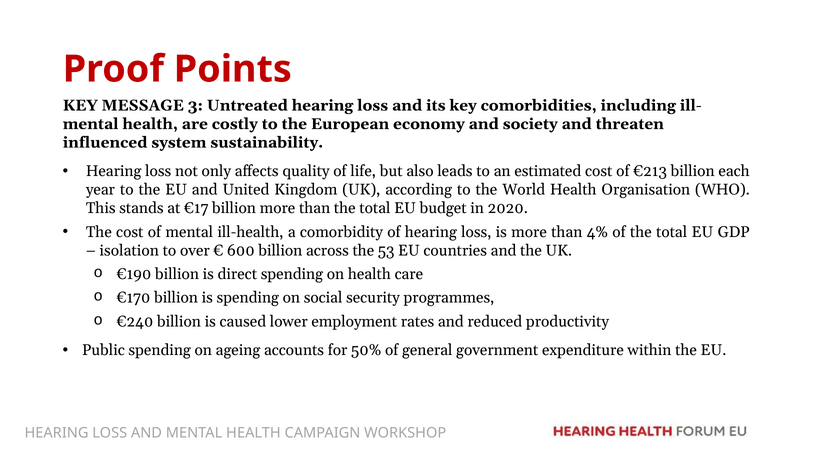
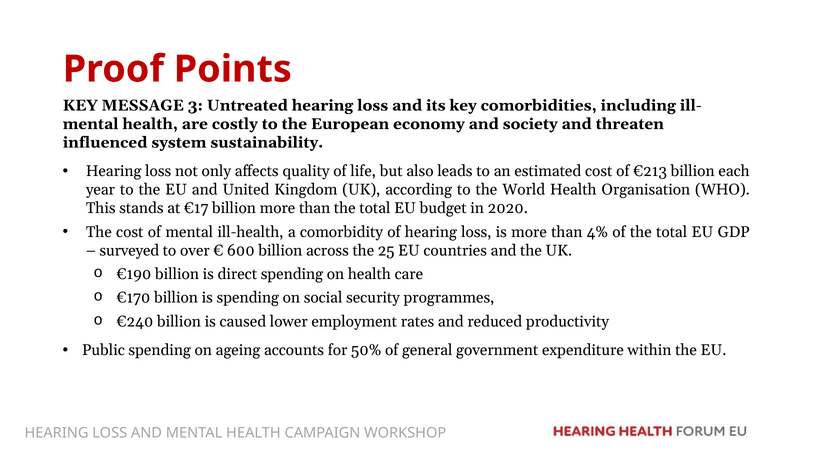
isolation: isolation -> surveyed
53: 53 -> 25
